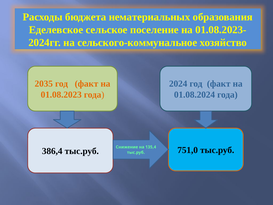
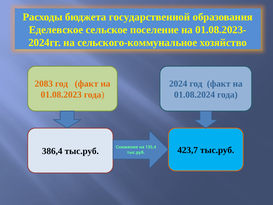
нематериальных: нематериальных -> государственной
2035: 2035 -> 2083
751,0: 751,0 -> 423,7
